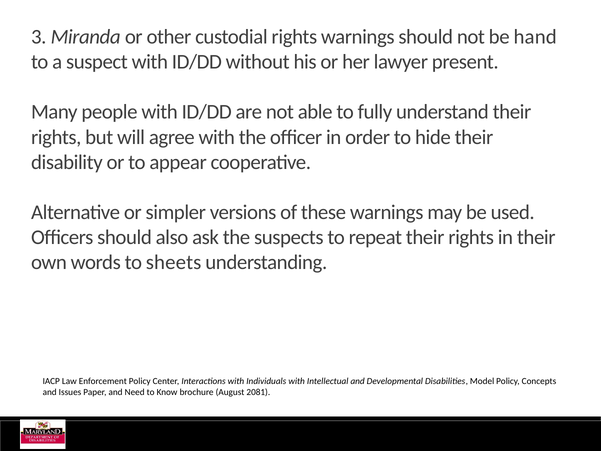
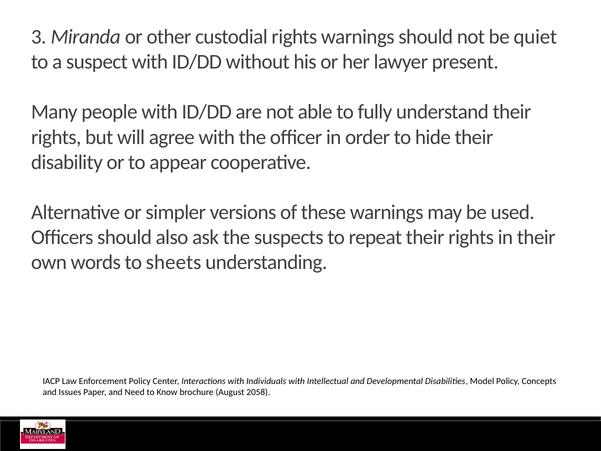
hand: hand -> quiet
2081: 2081 -> 2058
